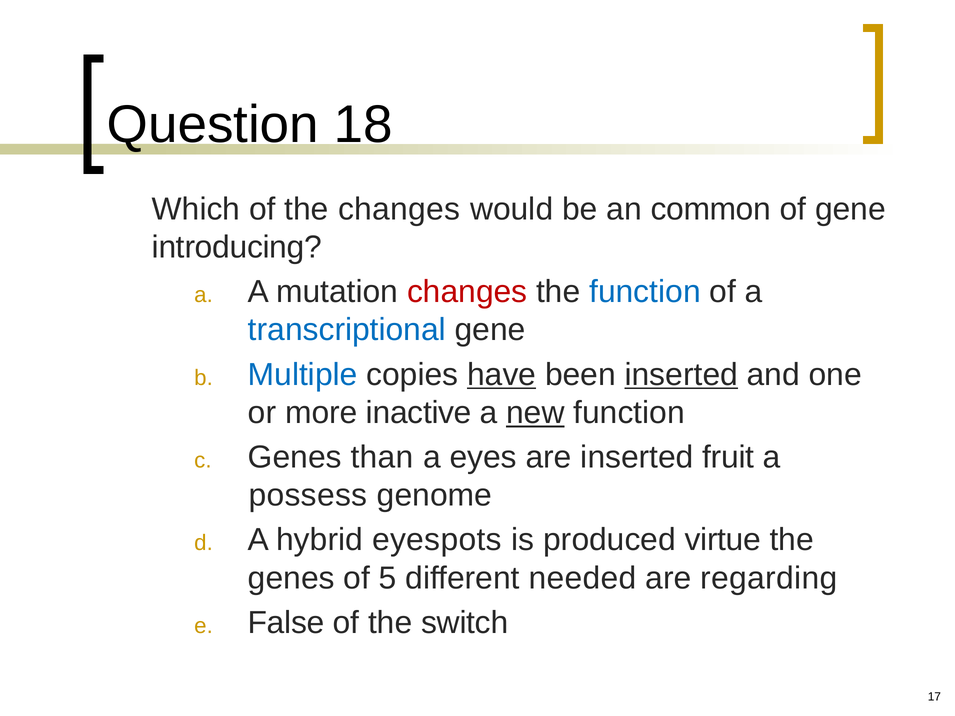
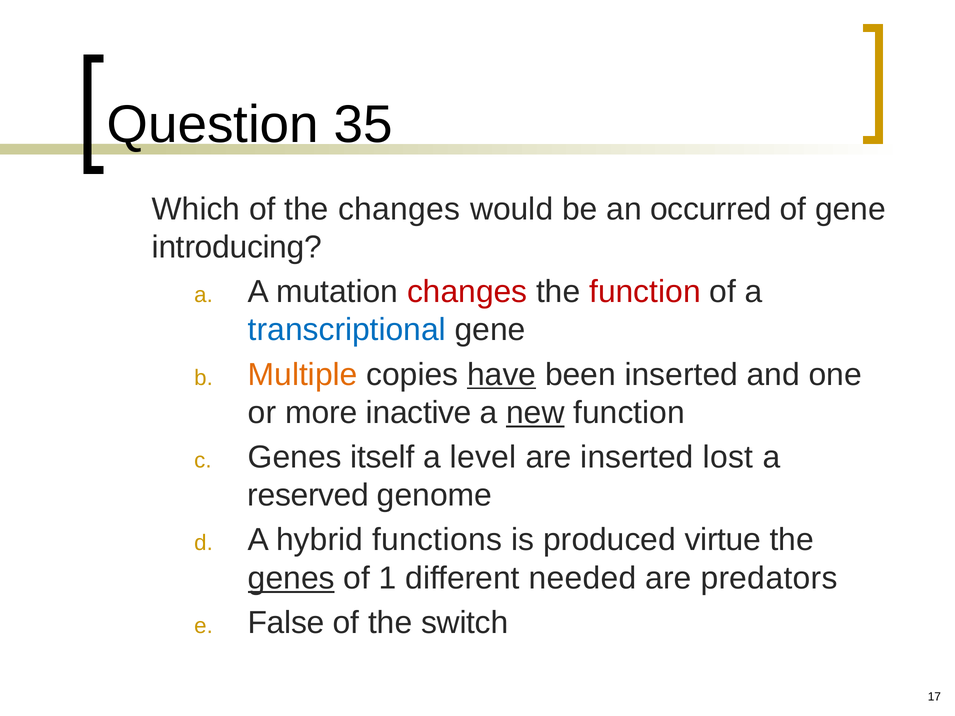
18: 18 -> 35
common: common -> occurred
function at (645, 292) colour: blue -> red
Multiple colour: blue -> orange
inserted at (681, 375) underline: present -> none
than: than -> itself
eyes: eyes -> level
fruit: fruit -> lost
possess: possess -> reserved
eyespots: eyespots -> functions
genes at (291, 578) underline: none -> present
5: 5 -> 1
regarding: regarding -> predators
